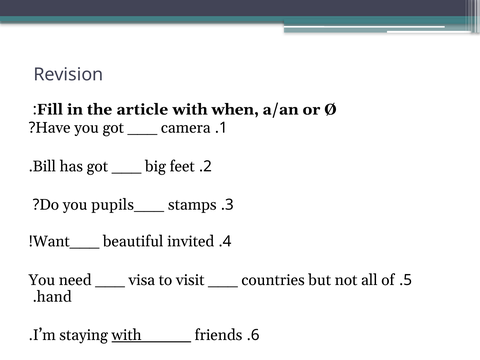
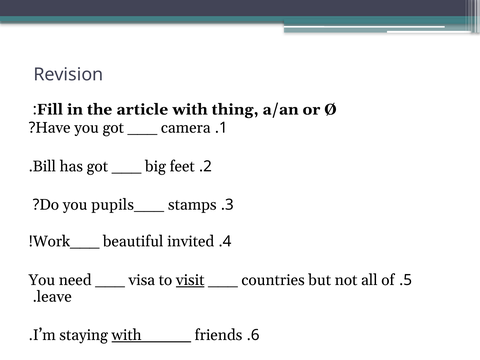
when: when -> thing
Want___: Want___ -> Work___
visit underline: none -> present
hand: hand -> leave
